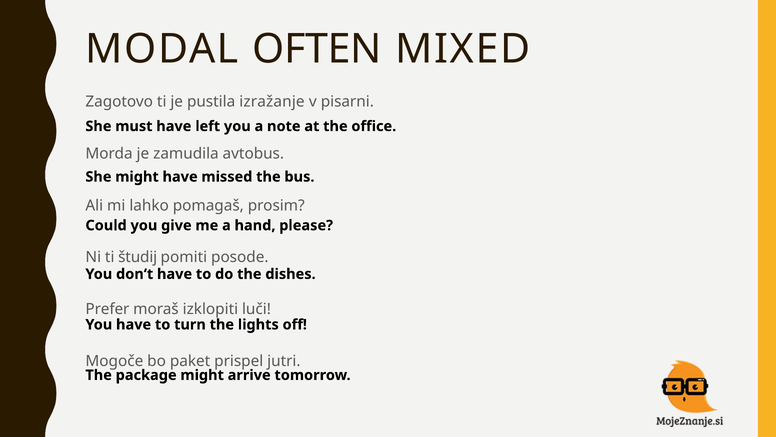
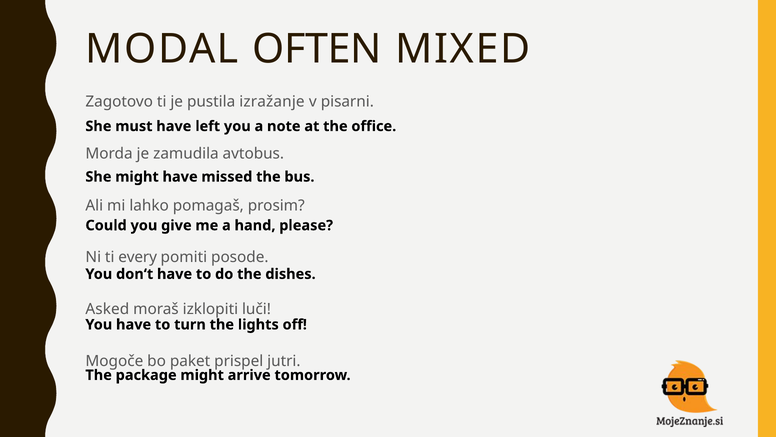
študij: študij -> every
Prefer: Prefer -> Asked
